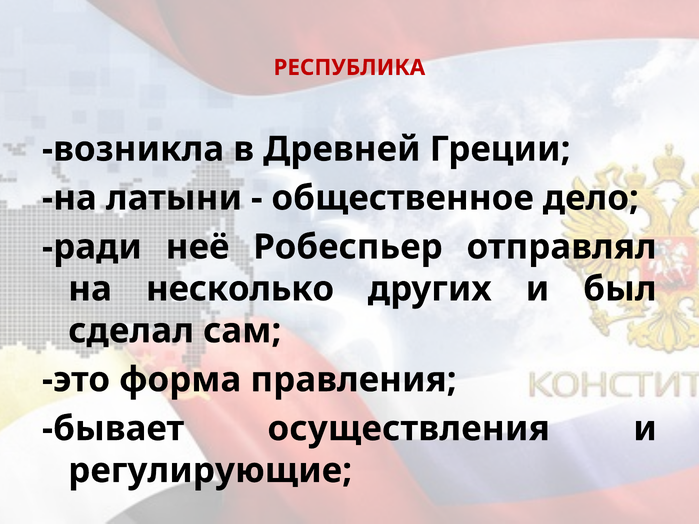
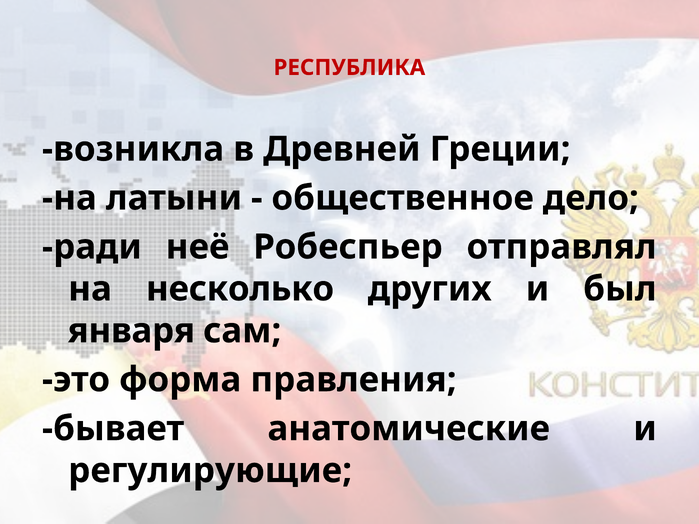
сделал: сделал -> января
осуществления: осуществления -> анатомические
